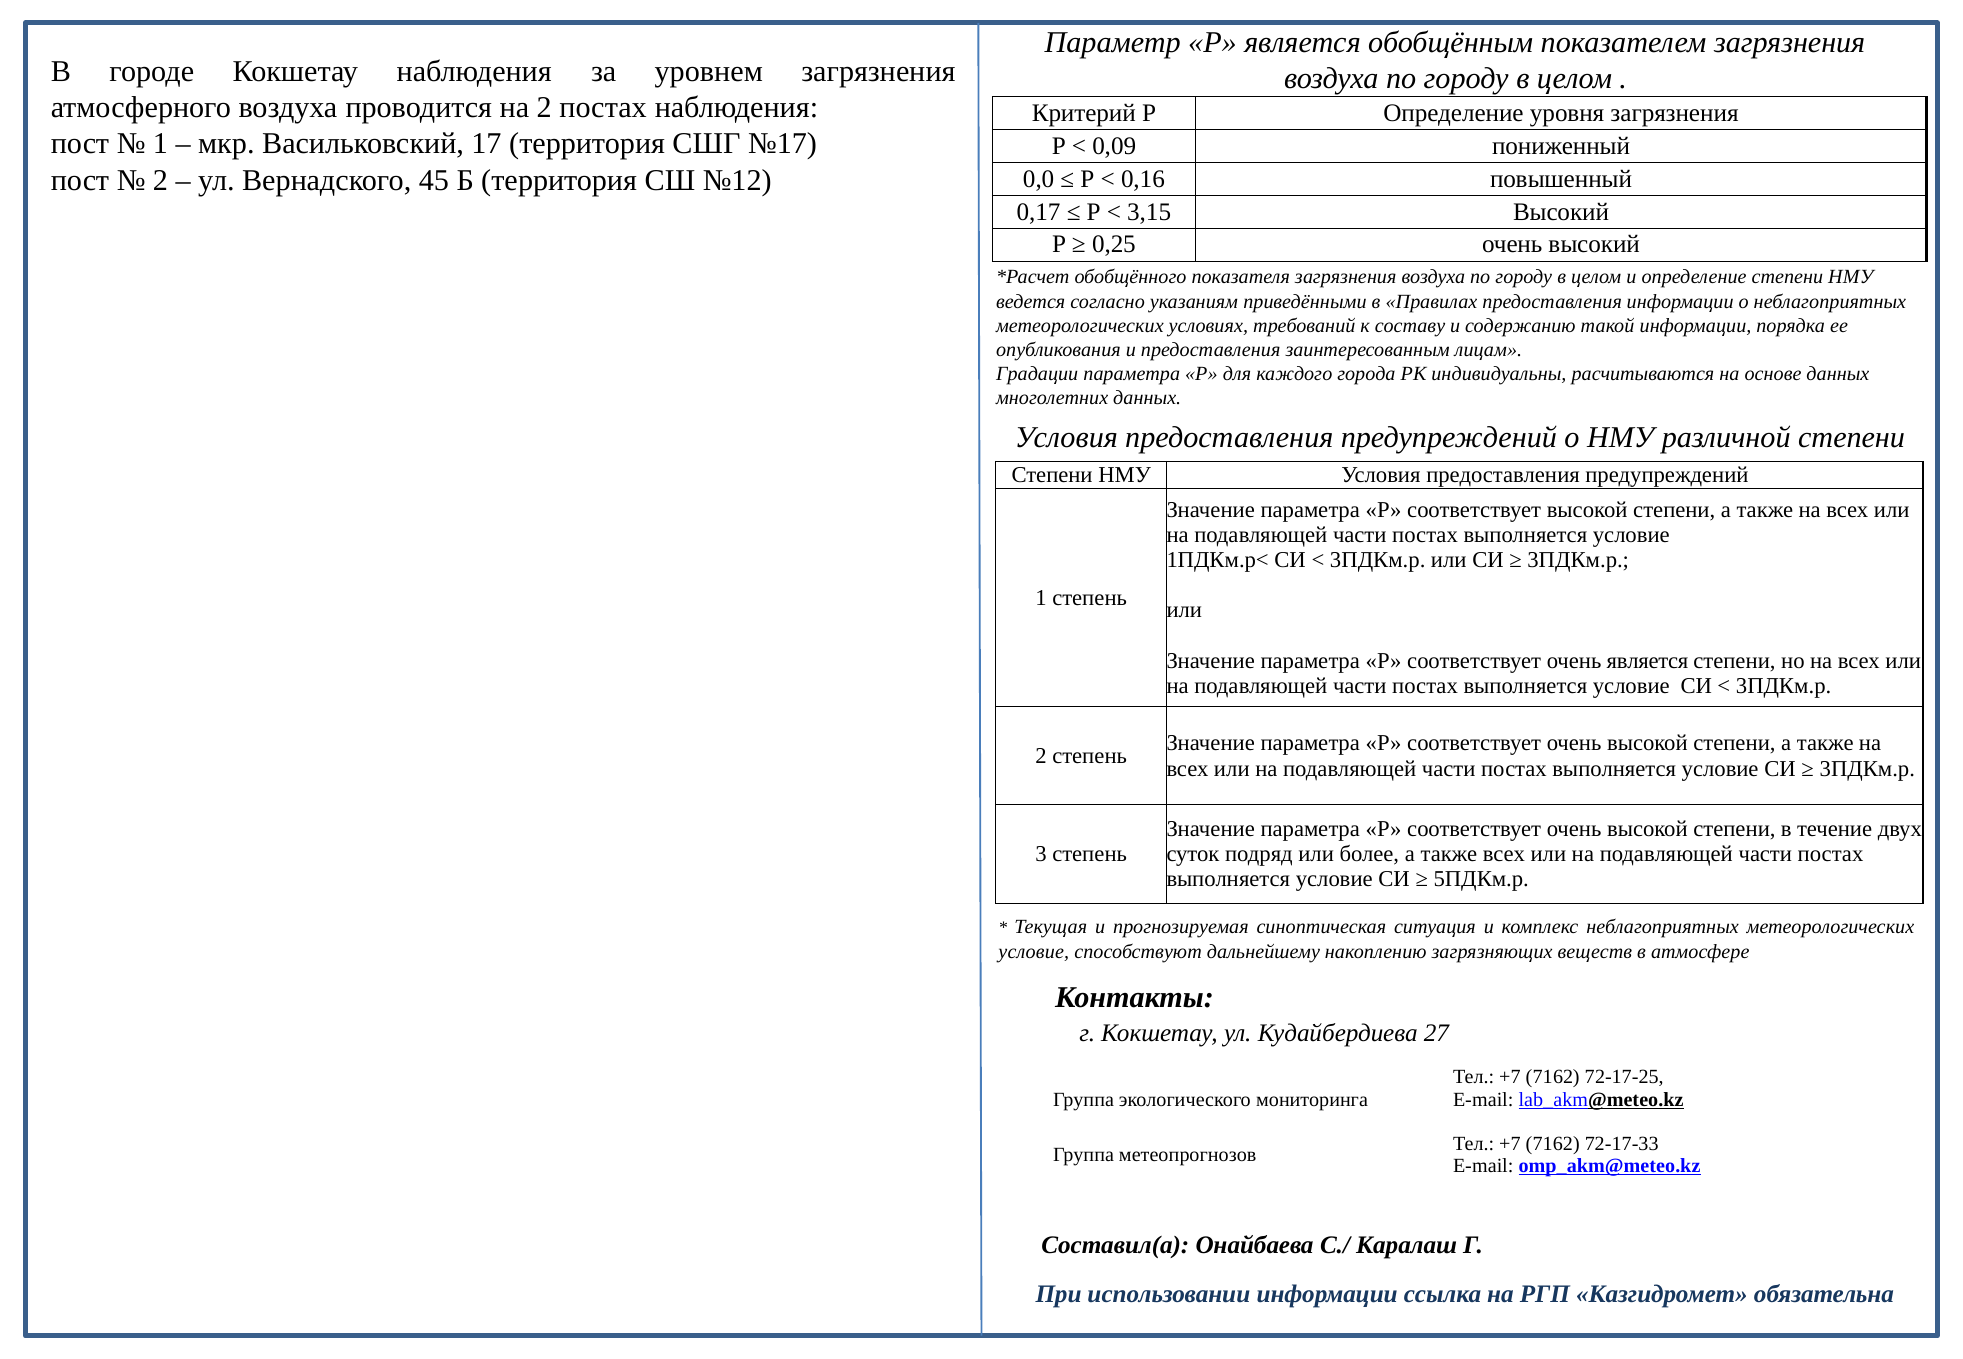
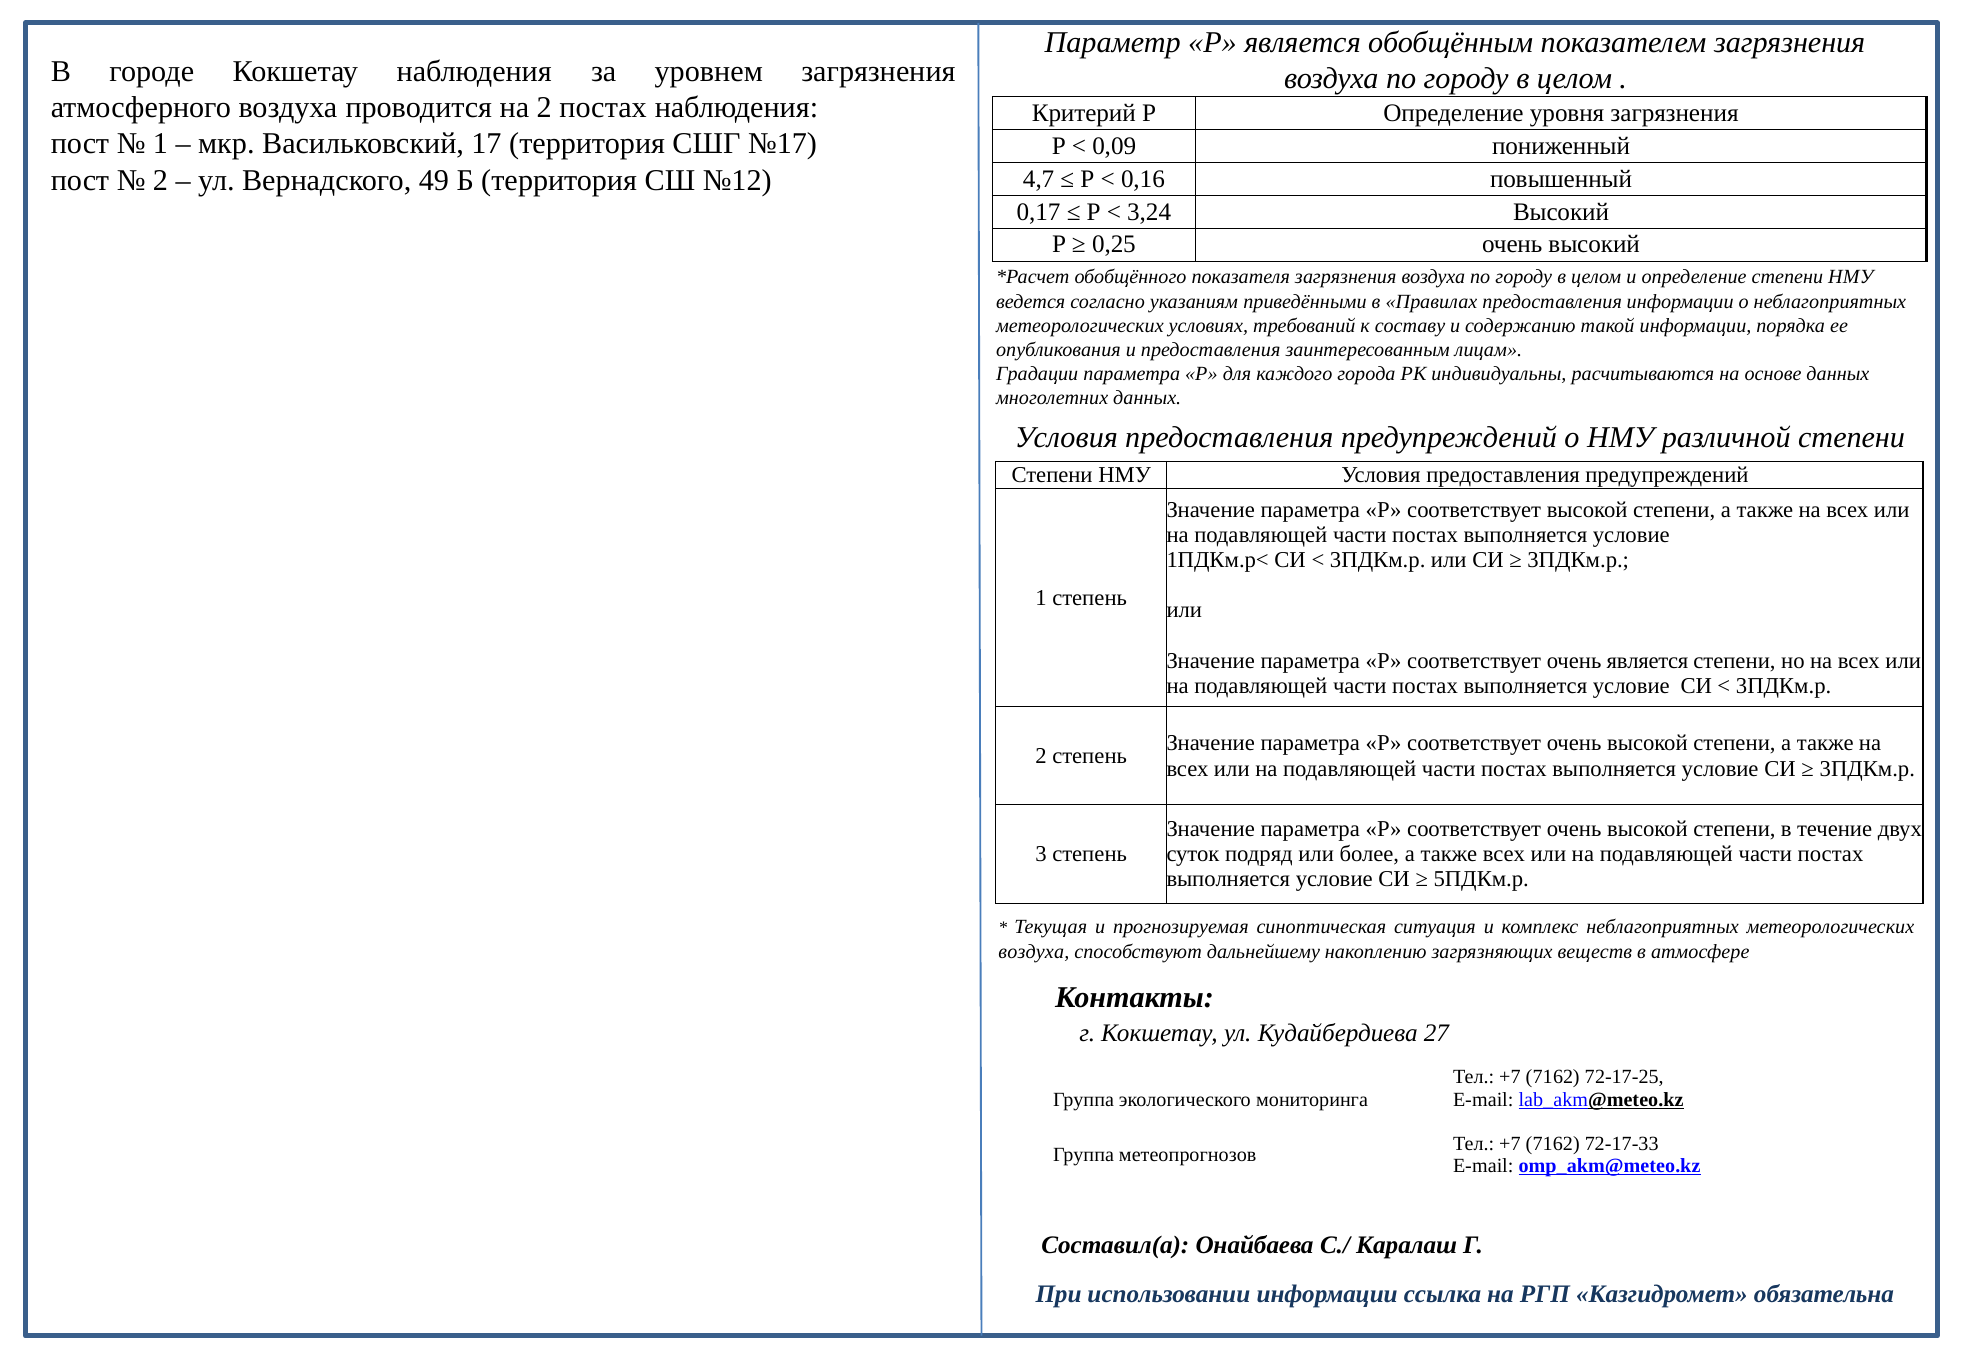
45: 45 -> 49
0,0: 0,0 -> 4,7
3,15: 3,15 -> 3,24
условие at (1034, 951): условие -> воздуха
